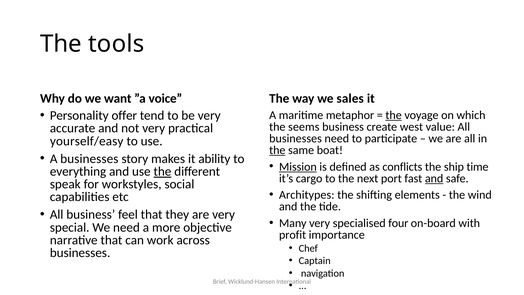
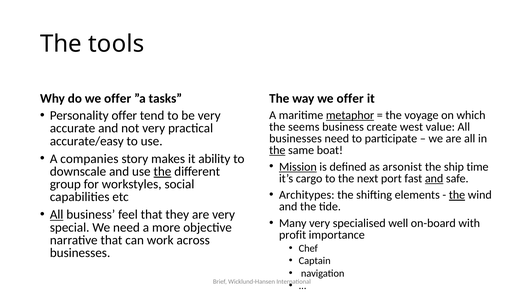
do we want: want -> offer
voice: voice -> tasks
way we sales: sales -> offer
metaphor underline: none -> present
the at (394, 115) underline: present -> none
yourself/easy: yourself/easy -> accurate/easy
A businesses: businesses -> companies
conflicts: conflicts -> arsonist
everything: everything -> downscale
speak: speak -> group
the at (457, 195) underline: none -> present
All at (57, 214) underline: none -> present
four: four -> well
